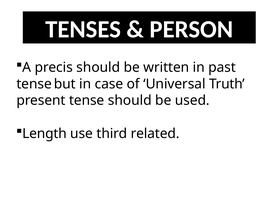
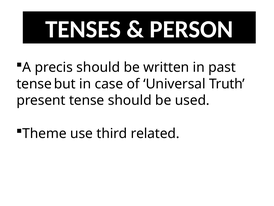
Length: Length -> Theme
